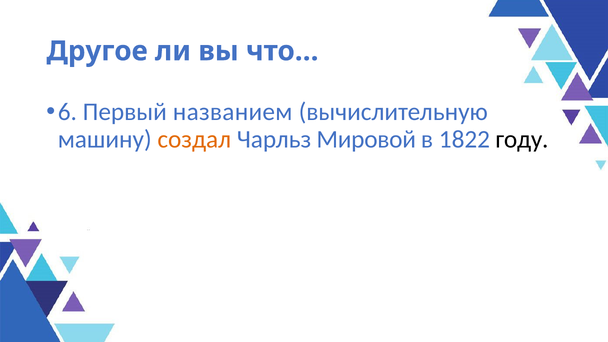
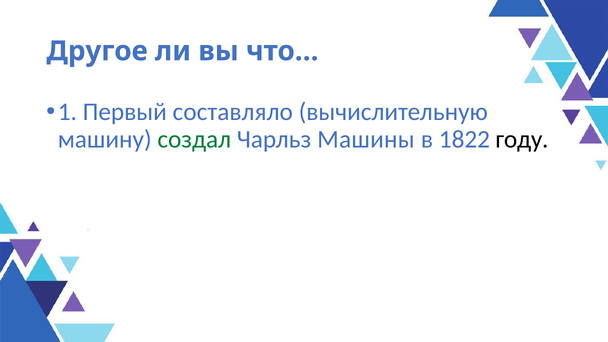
6: 6 -> 1
названием: названием -> составляло
создал colour: orange -> green
Мировой: Мировой -> Машины
